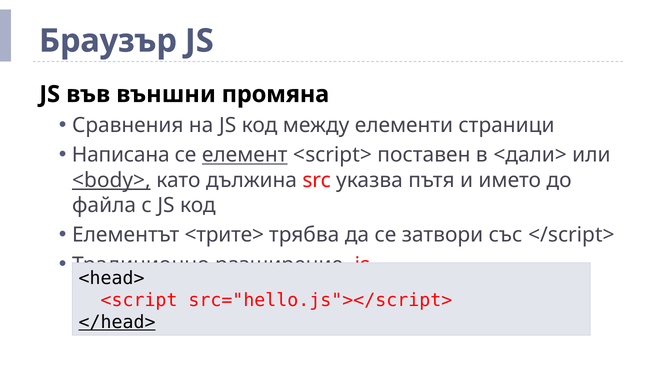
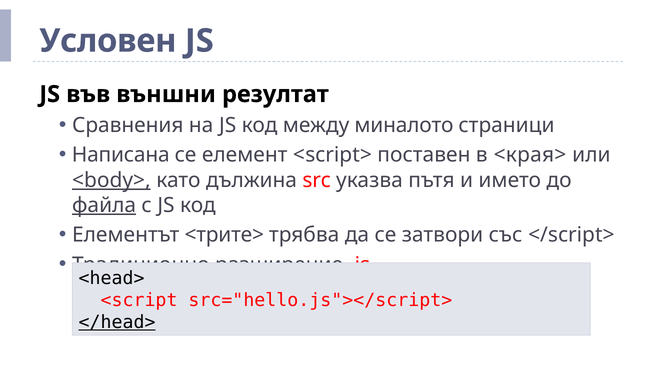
Браузър: Браузър -> Условен
промяна: промяна -> резултат
елементи: елементи -> миналото
елемент underline: present -> none
<дали>: <дали> -> <края>
файла underline: none -> present
